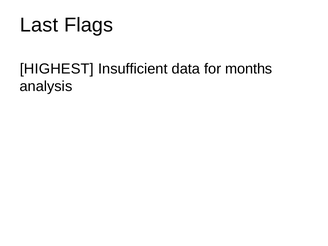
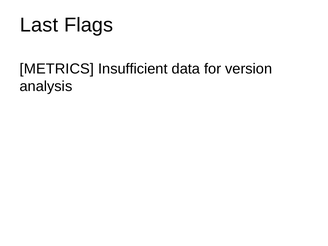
HIGHEST: HIGHEST -> METRICS
months: months -> version
